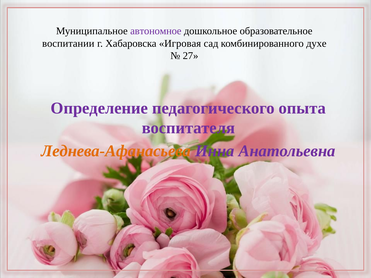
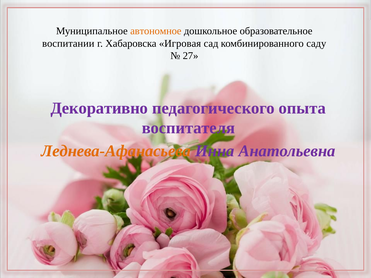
автономное colour: purple -> orange
духе: духе -> саду
Определение: Определение -> Декоративно
